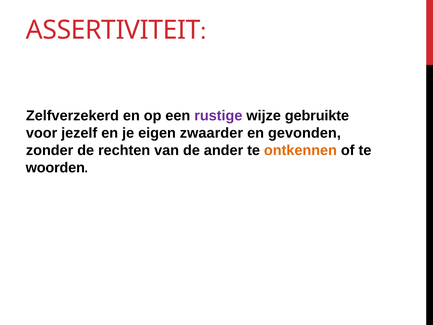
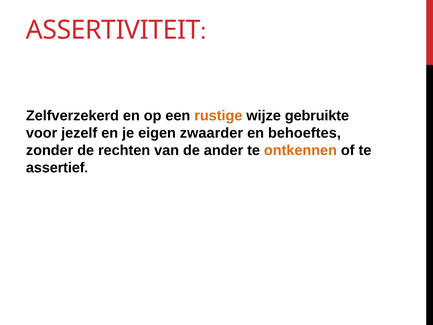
rustige colour: purple -> orange
gevonden: gevonden -> behoeftes
woorden: woorden -> assertief
